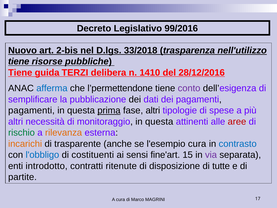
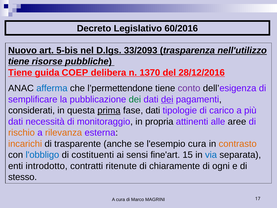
99/2016: 99/2016 -> 60/2016
2-bis: 2-bis -> 5-bis
33/2018: 33/2018 -> 33/2093
TERZI: TERZI -> COEP
1410: 1410 -> 1370
dei at (135, 99) colour: black -> green
dei at (167, 99) underline: none -> present
pagamenti at (31, 110): pagamenti -> considerati
fase altri: altri -> dati
spese: spese -> carico
altri at (16, 121): altri -> dati
monitoraggio in questa: questa -> propria
aree colour: red -> black
rischio colour: green -> orange
contrasto colour: blue -> orange
via colour: purple -> blue
disposizione: disposizione -> chiaramente
tutte: tutte -> ogni
partite: partite -> stesso
